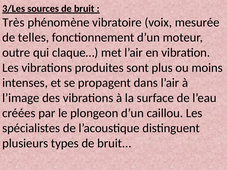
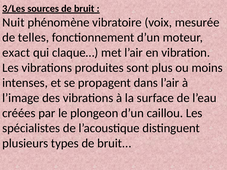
Très: Très -> Nuit
outre: outre -> exact
